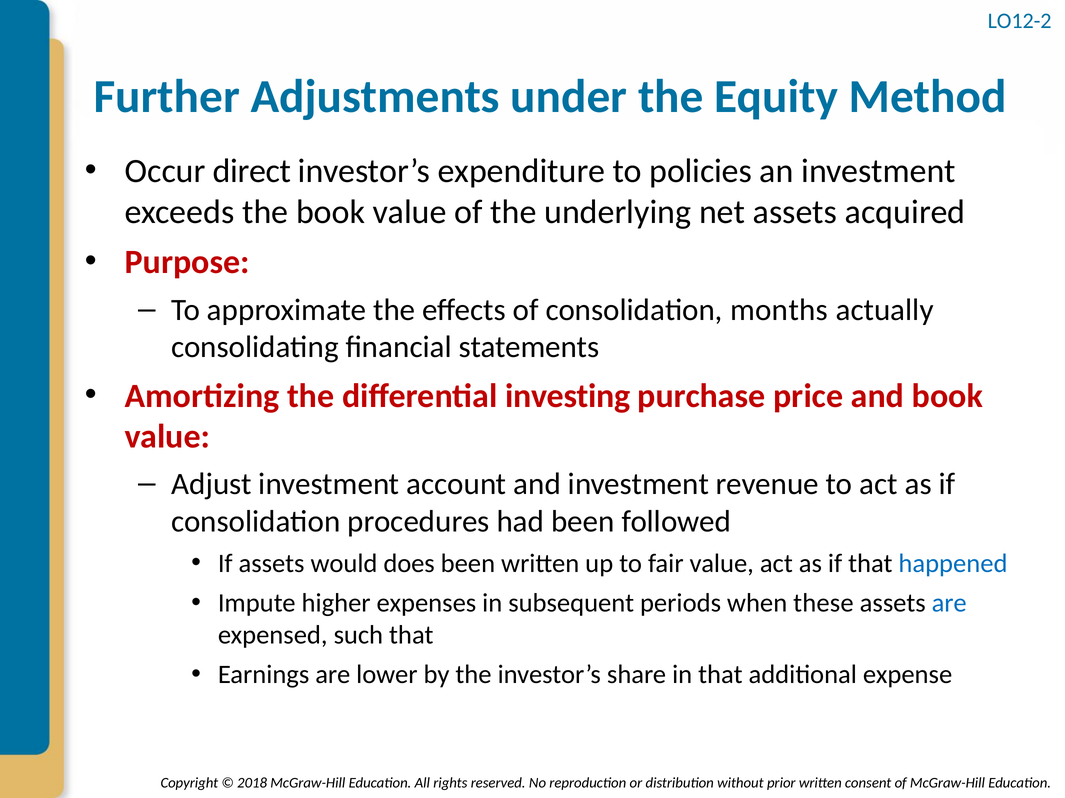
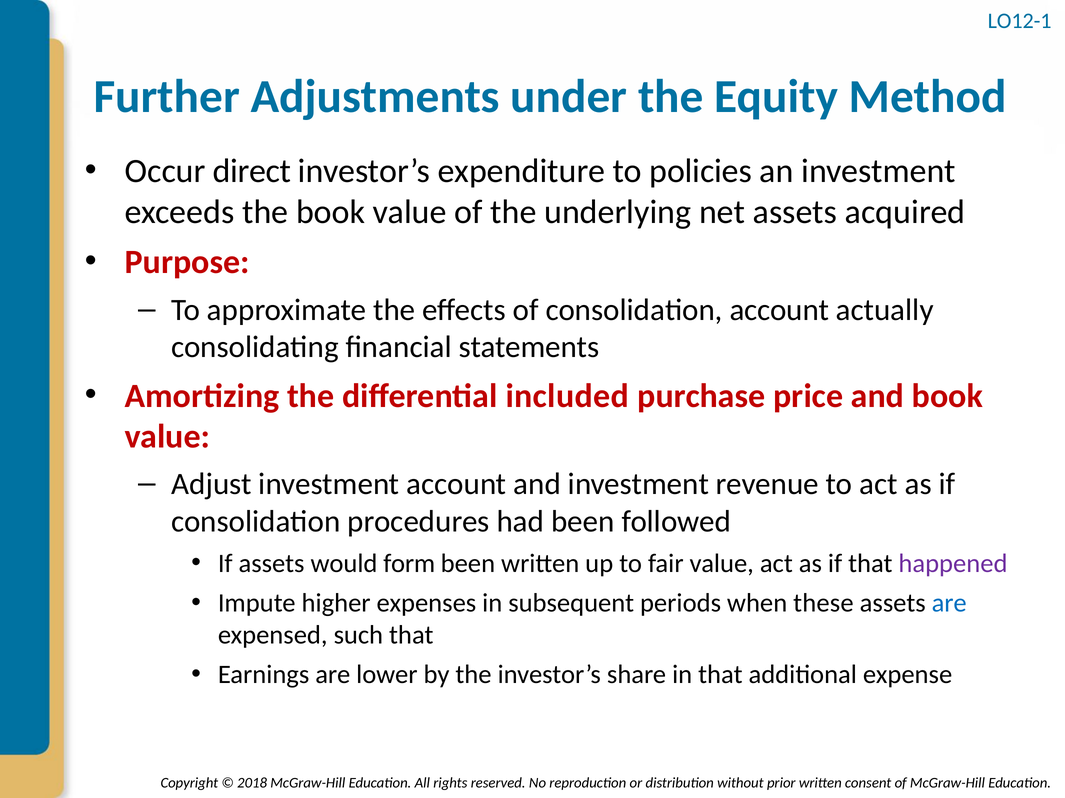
LO12-2: LO12-2 -> LO12-1
consolidation months: months -> account
investing: investing -> included
does: does -> form
happened colour: blue -> purple
